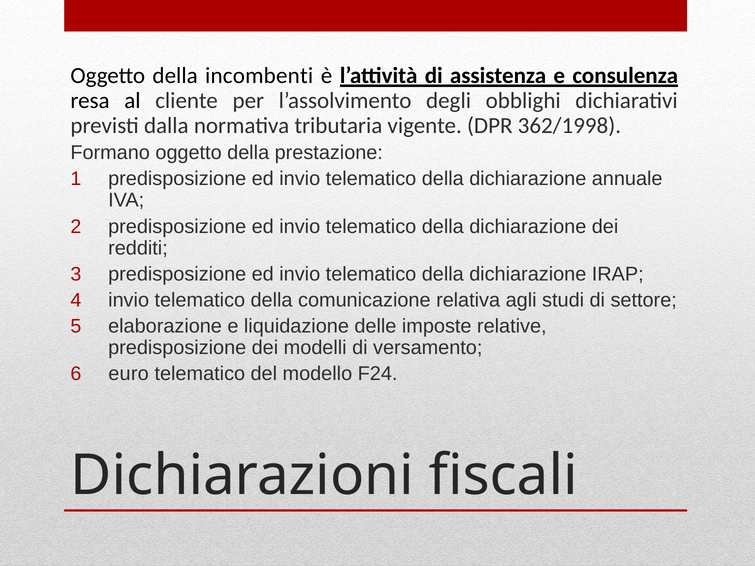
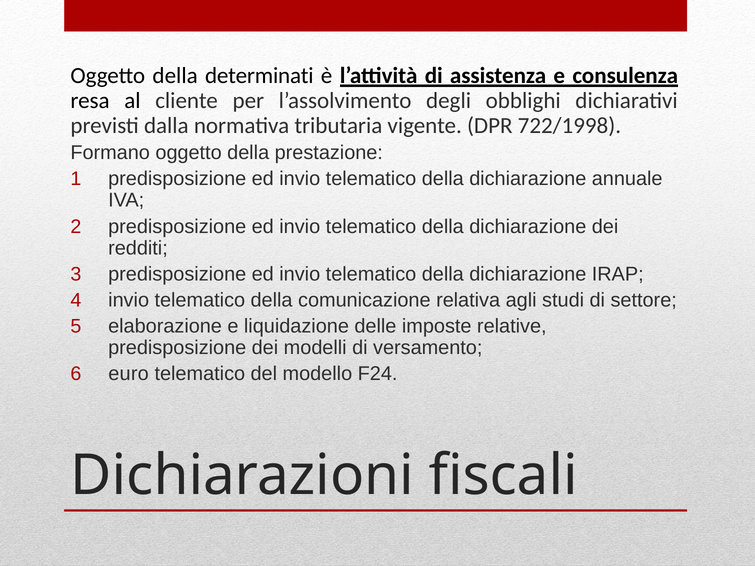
incombenti: incombenti -> determinati
362/1998: 362/1998 -> 722/1998
